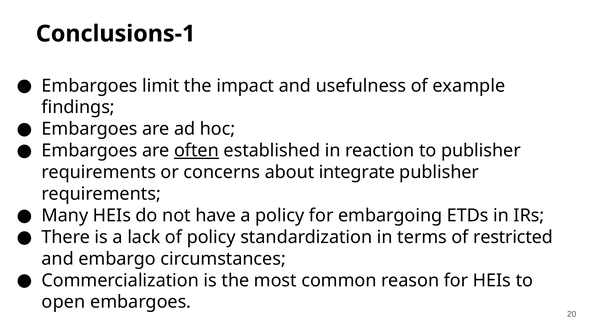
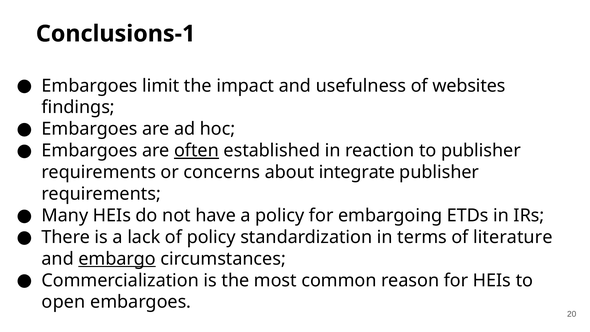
example: example -> websites
restricted: restricted -> literature
embargo underline: none -> present
